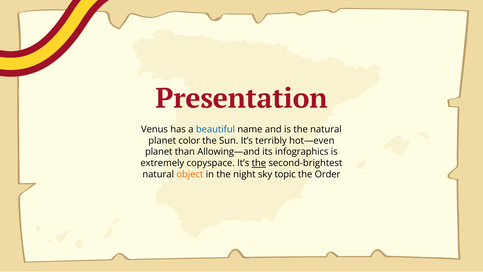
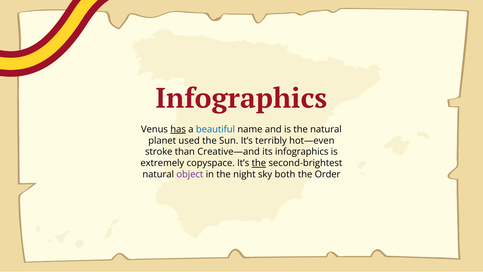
Presentation at (242, 98): Presentation -> Infographics
has underline: none -> present
color: color -> used
planet at (159, 152): planet -> stroke
Allowing—and: Allowing—and -> Creative—and
object colour: orange -> purple
topic: topic -> both
